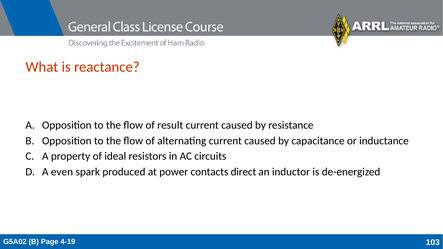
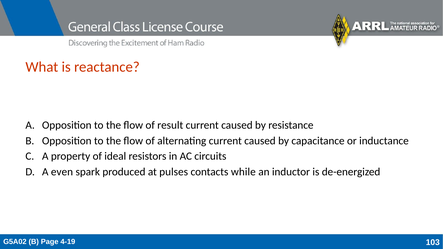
power: power -> pulses
direct: direct -> while
